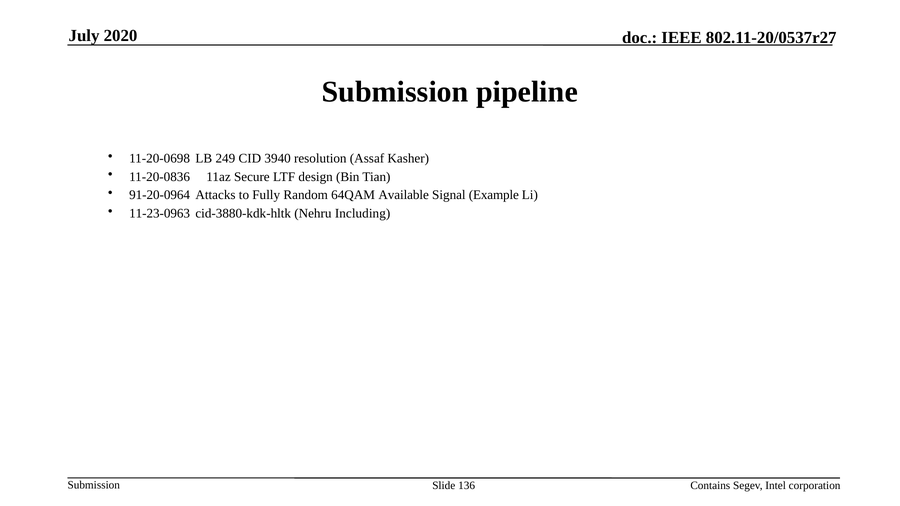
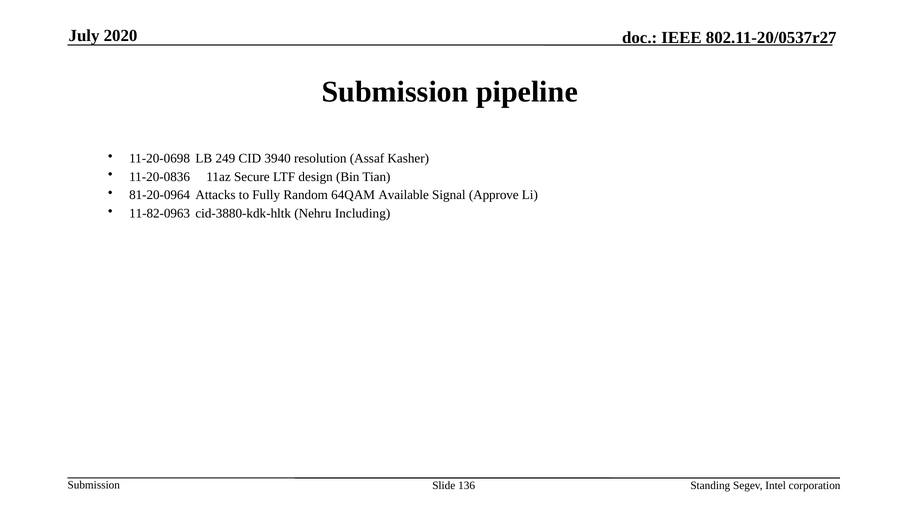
91-20-0964: 91-20-0964 -> 81-20-0964
Example: Example -> Approve
11-23-0963: 11-23-0963 -> 11-82-0963
Contains: Contains -> Standing
